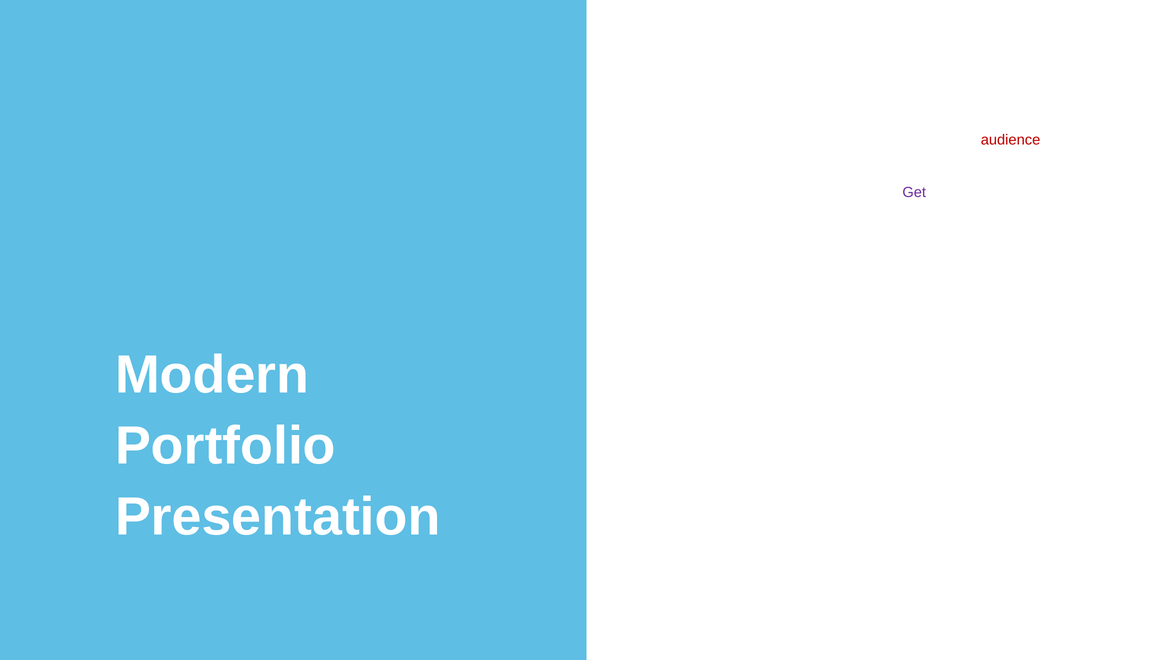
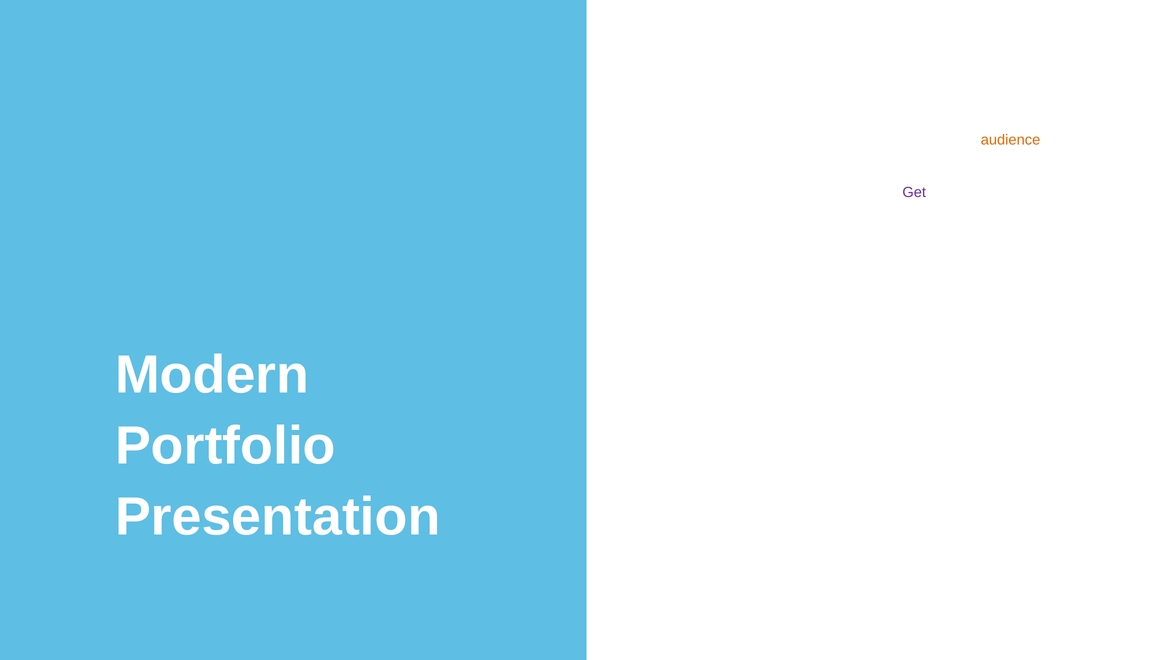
audience at (1011, 140) colour: red -> orange
